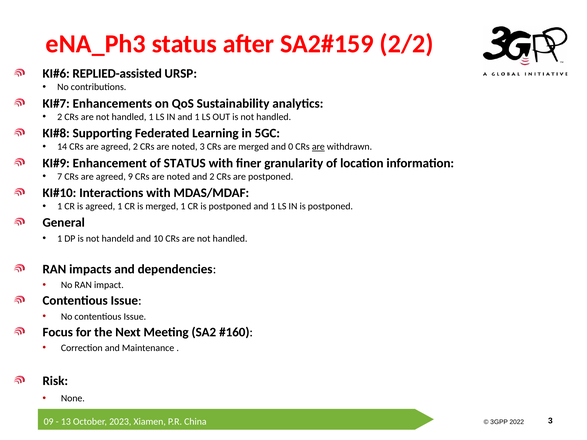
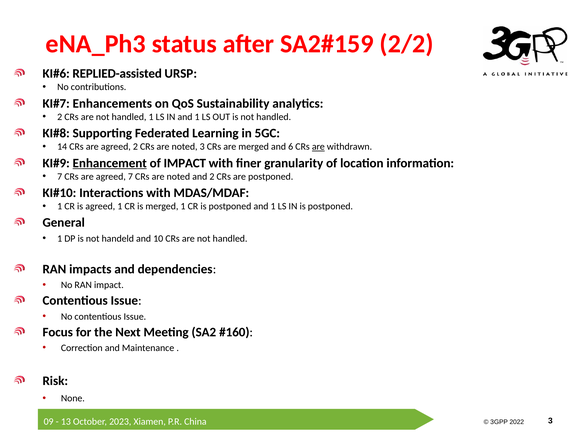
0: 0 -> 6
Enhancement underline: none -> present
of STATUS: STATUS -> IMPACT
agreed 9: 9 -> 7
